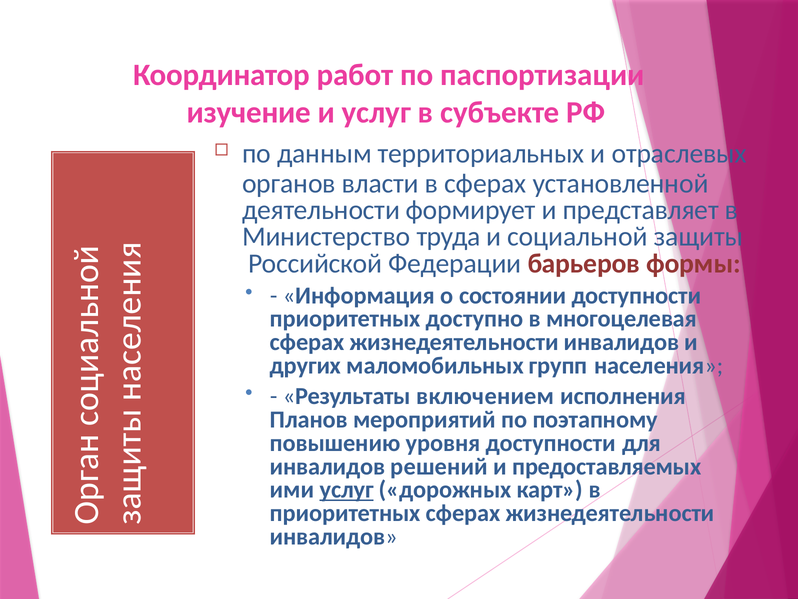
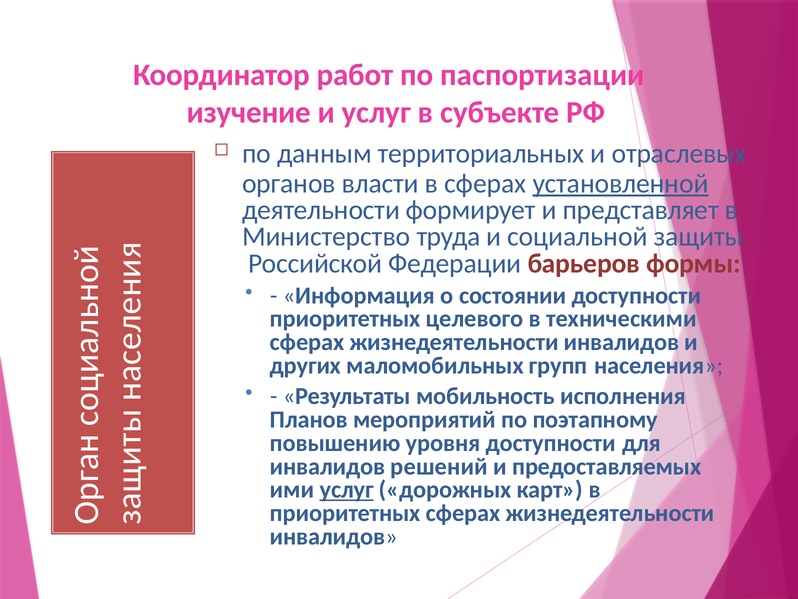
установленной underline: none -> present
доступно: доступно -> целевого
многоцелевая: многоцелевая -> техническими
включением: включением -> мобильность
